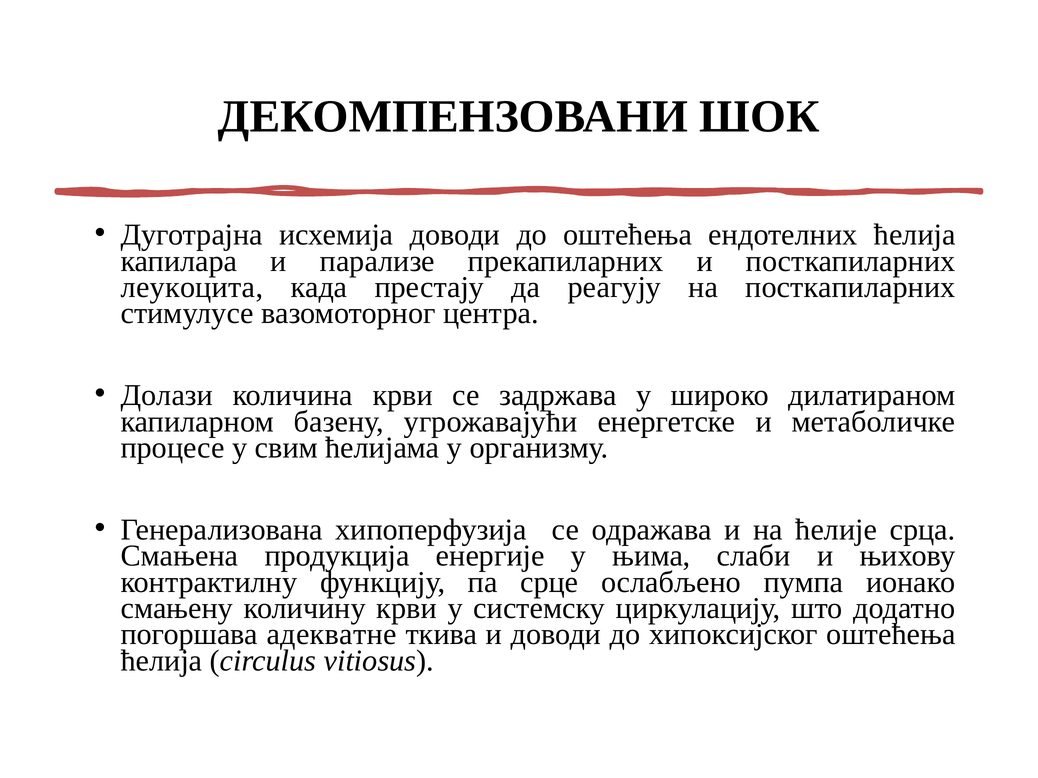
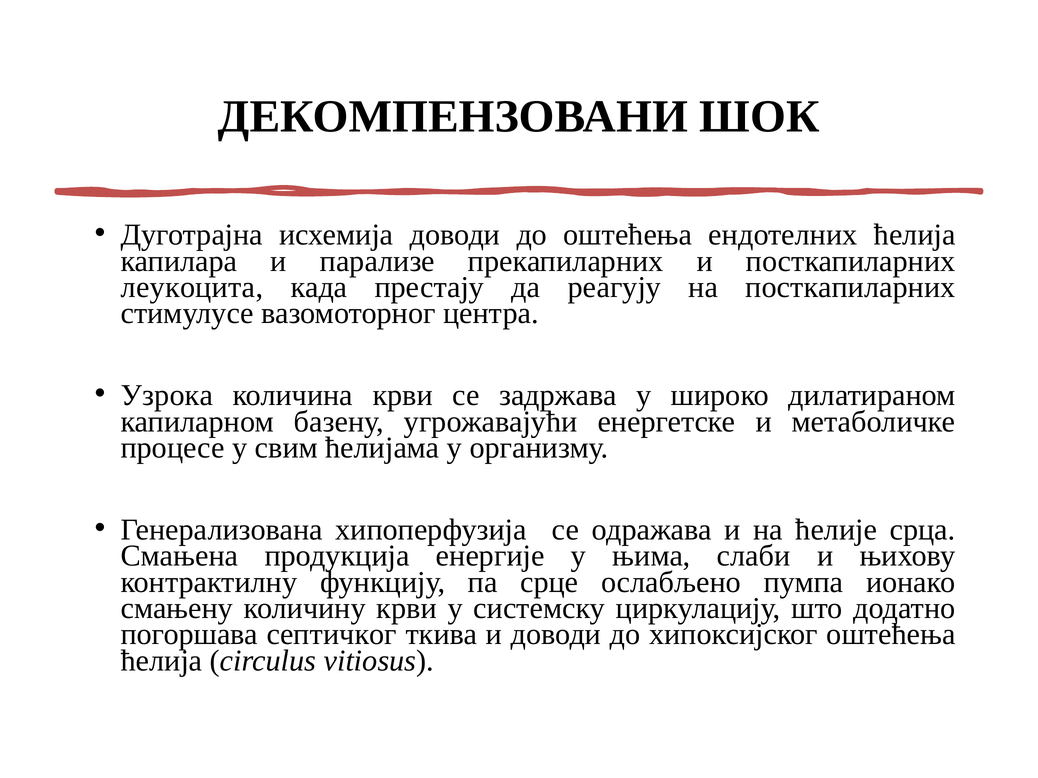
Долази: Долази -> Узрока
адекватне: адекватне -> септичког
